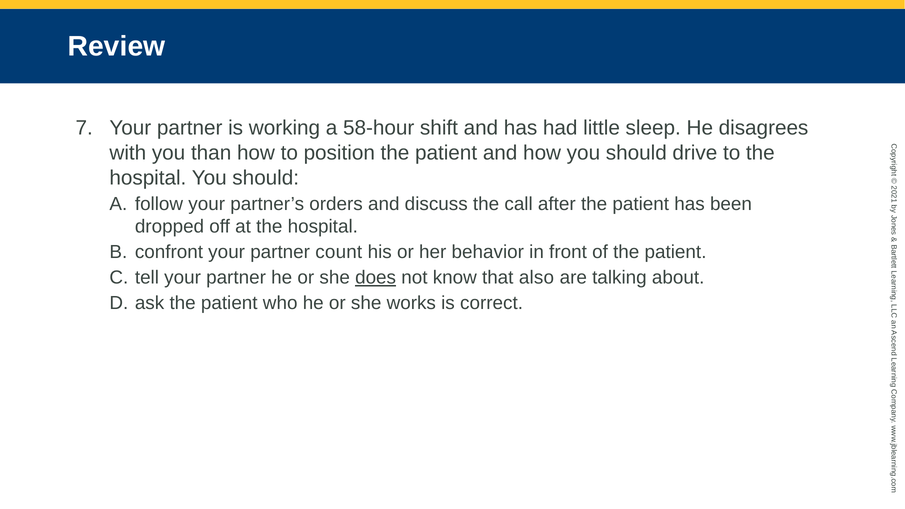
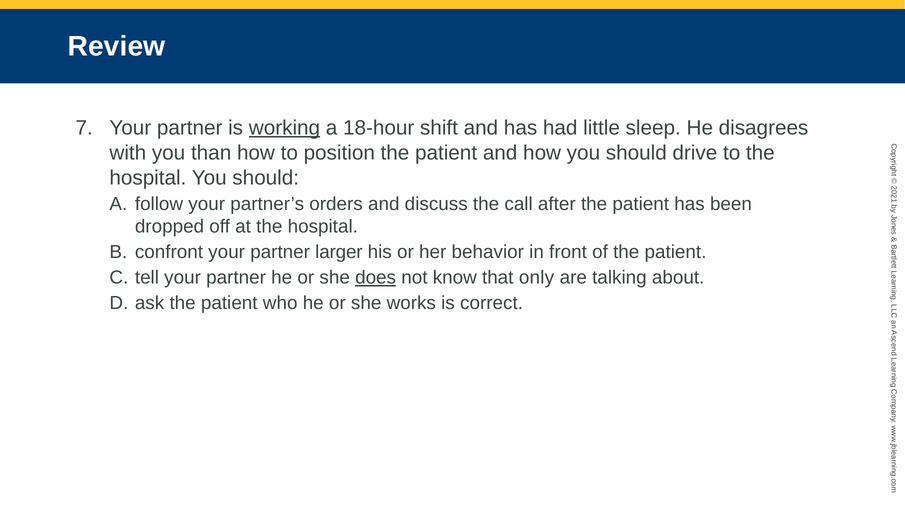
working underline: none -> present
58-hour: 58-hour -> 18-hour
count: count -> larger
also: also -> only
